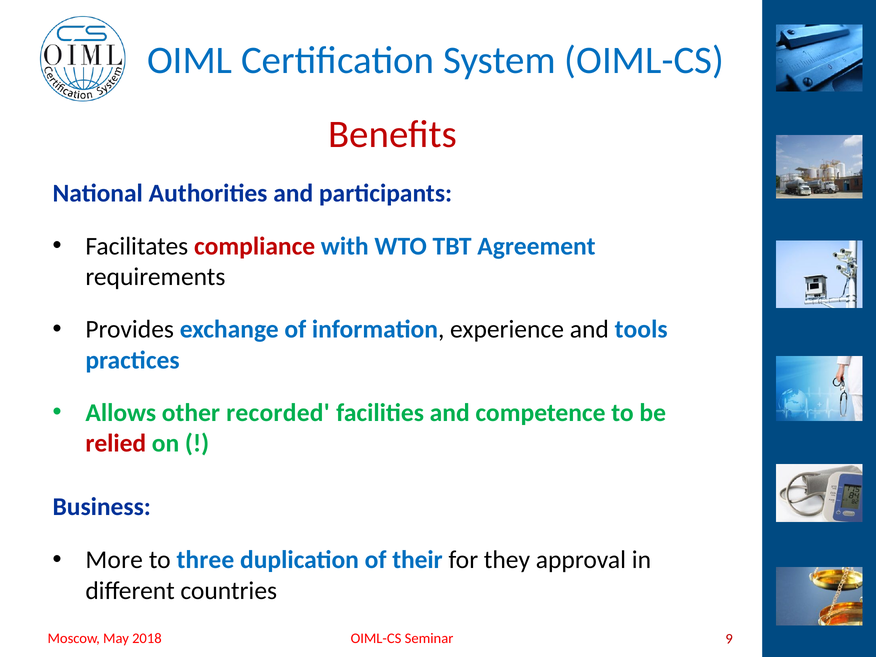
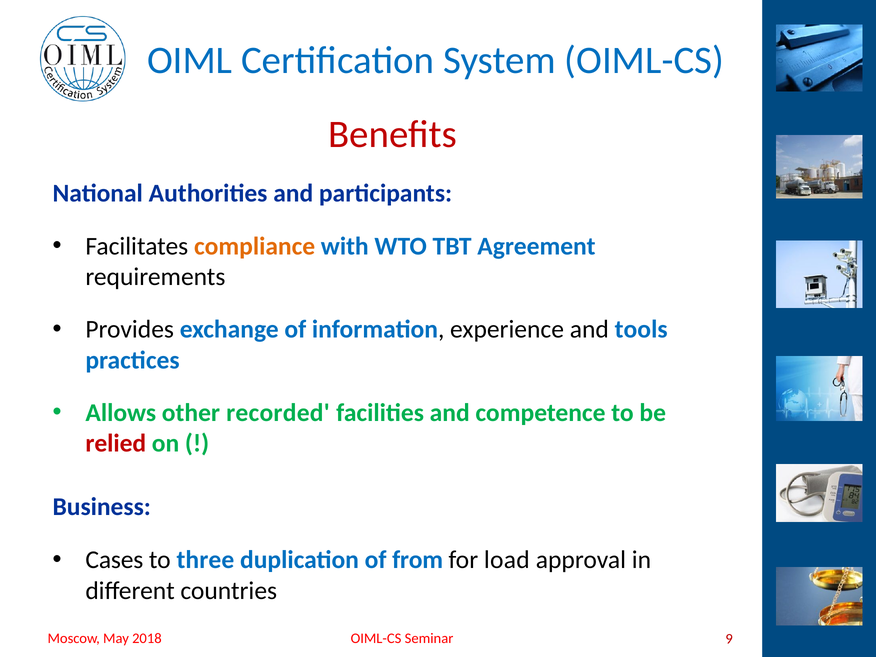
compliance colour: red -> orange
More: More -> Cases
their: their -> from
they: they -> load
